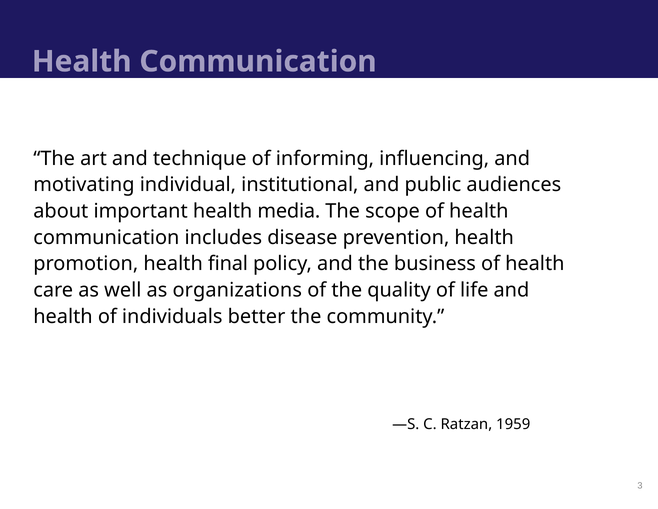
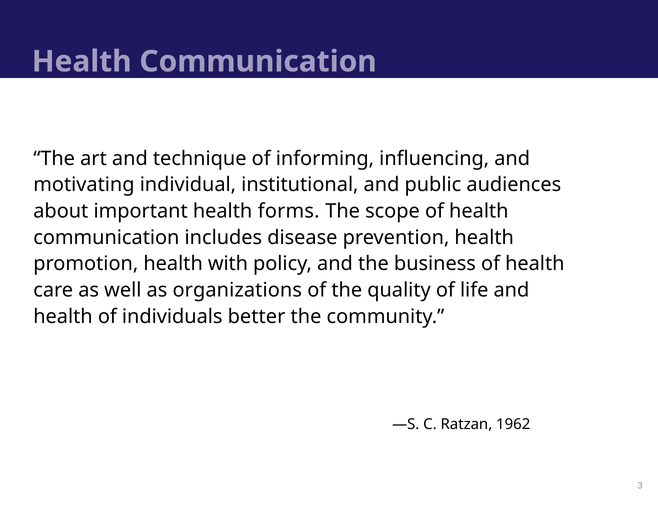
media: media -> forms
final: final -> with
1959: 1959 -> 1962
